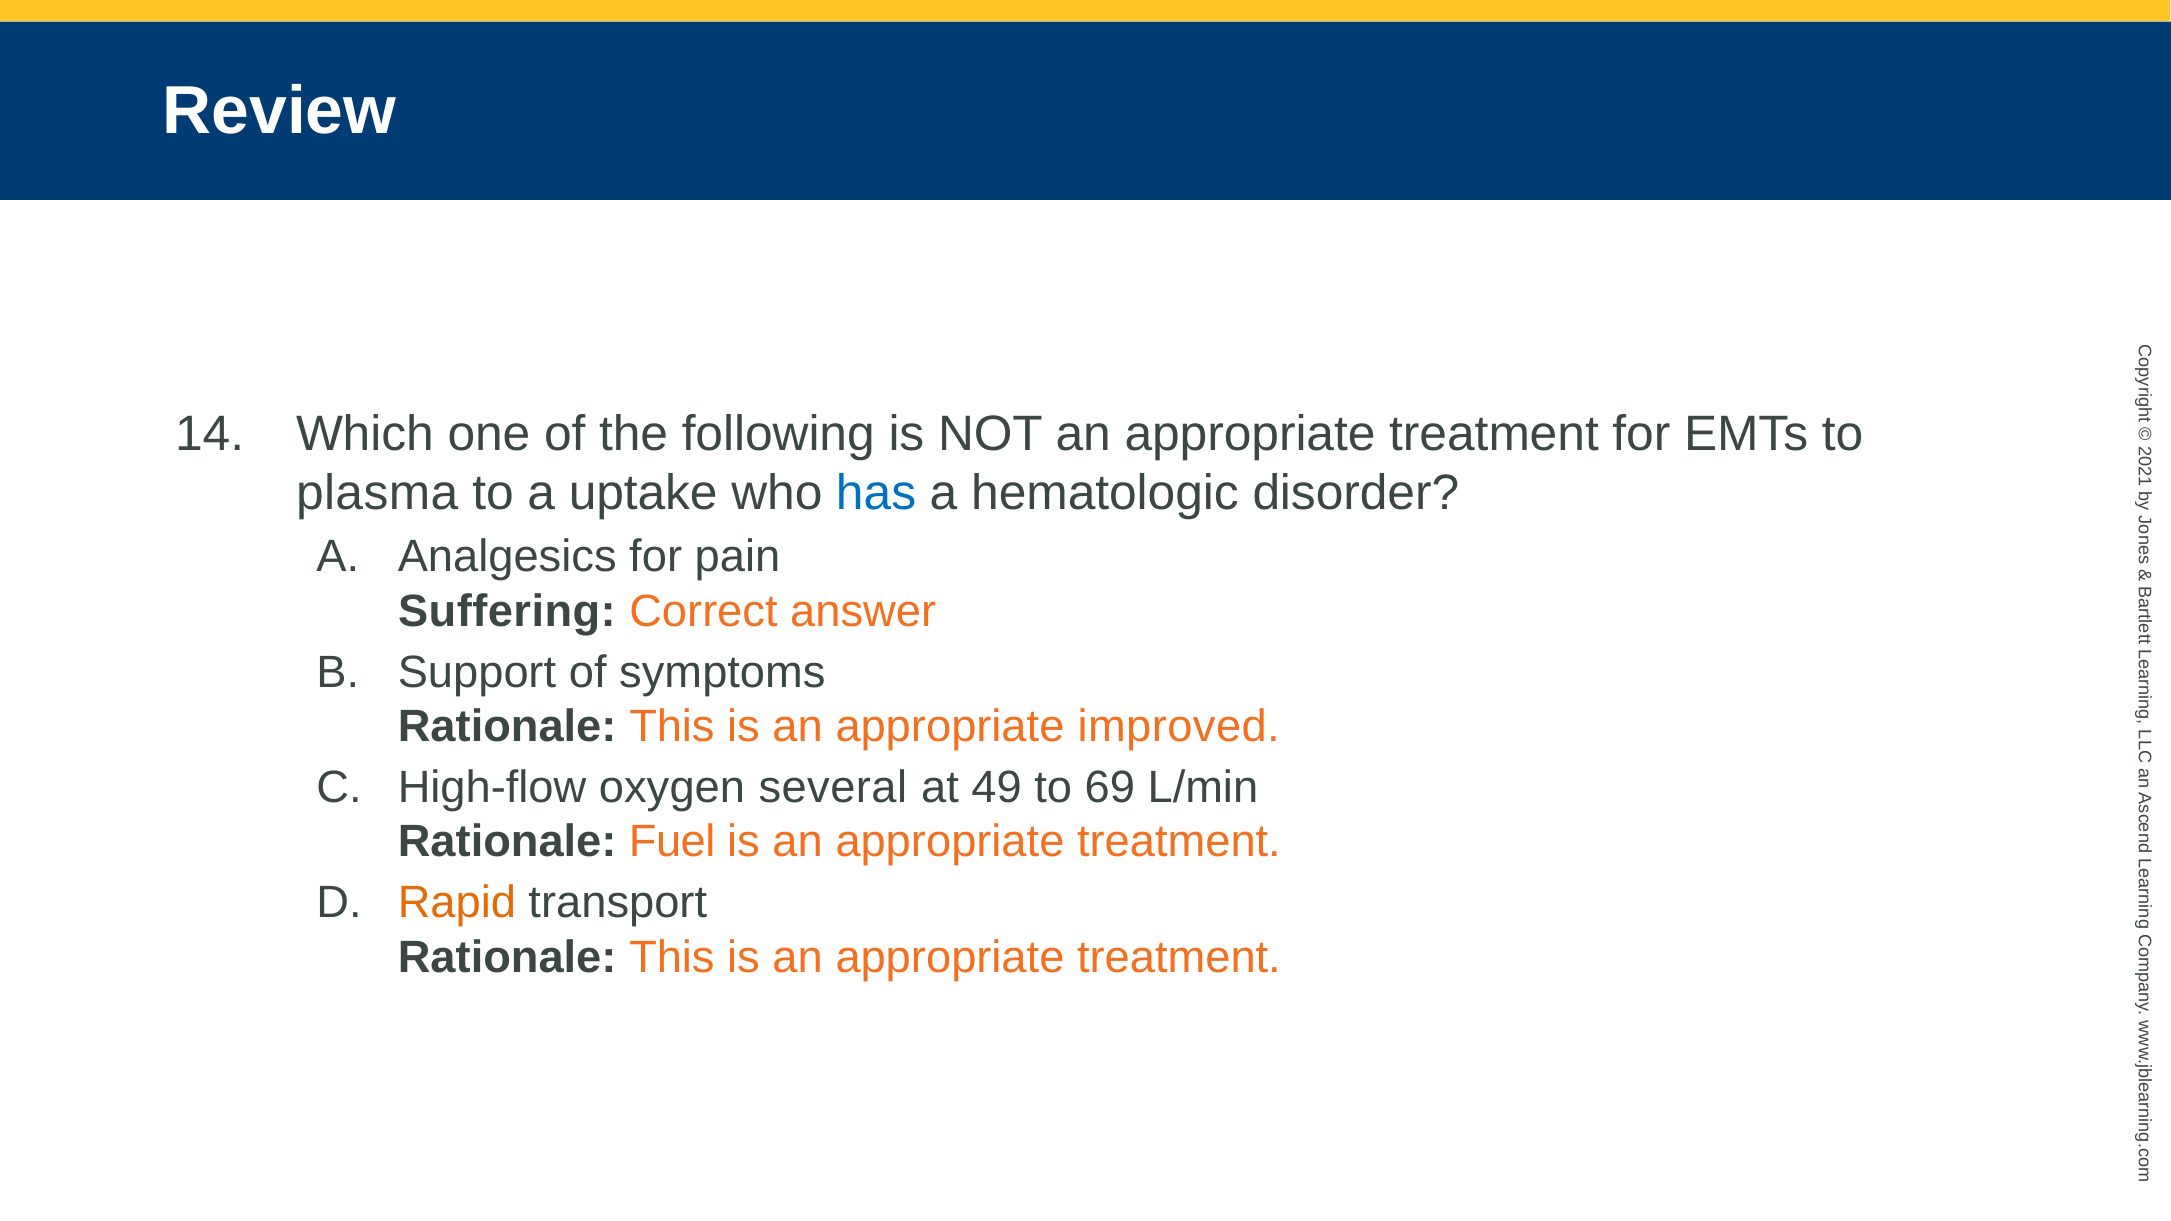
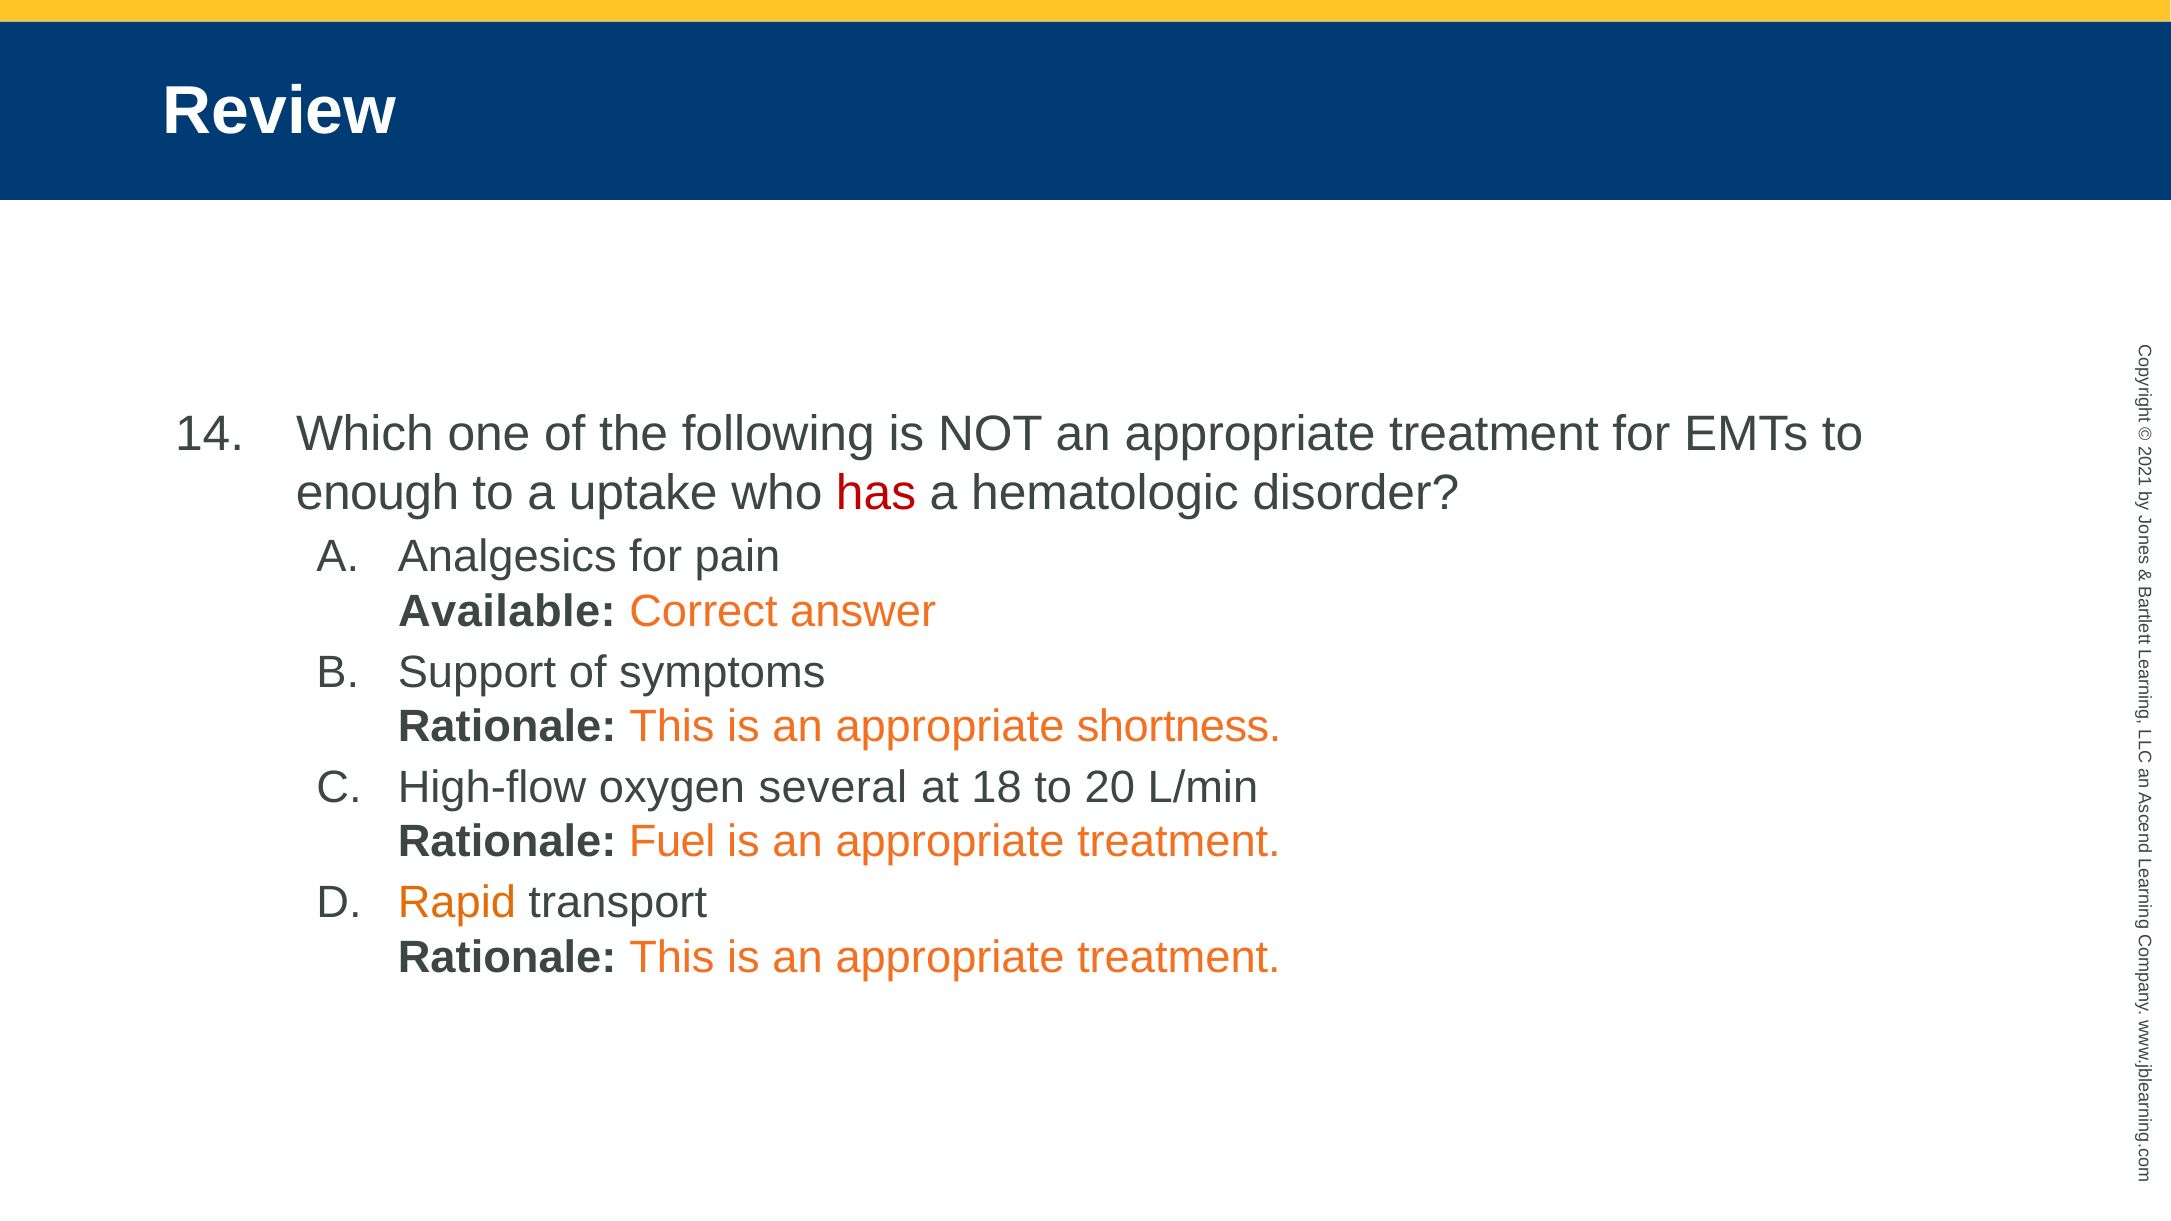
plasma: plasma -> enough
has colour: blue -> red
Suffering: Suffering -> Available
improved: improved -> shortness
49: 49 -> 18
69: 69 -> 20
